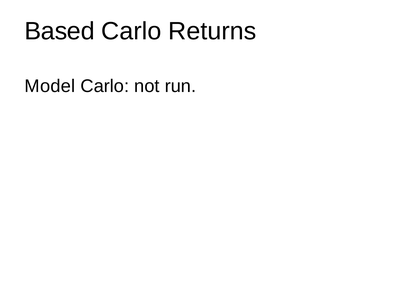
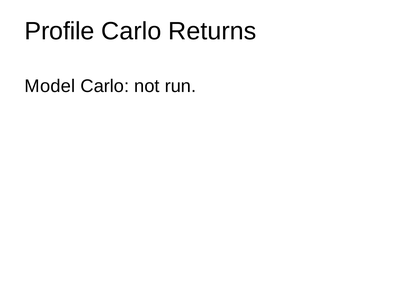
Based: Based -> Profile
